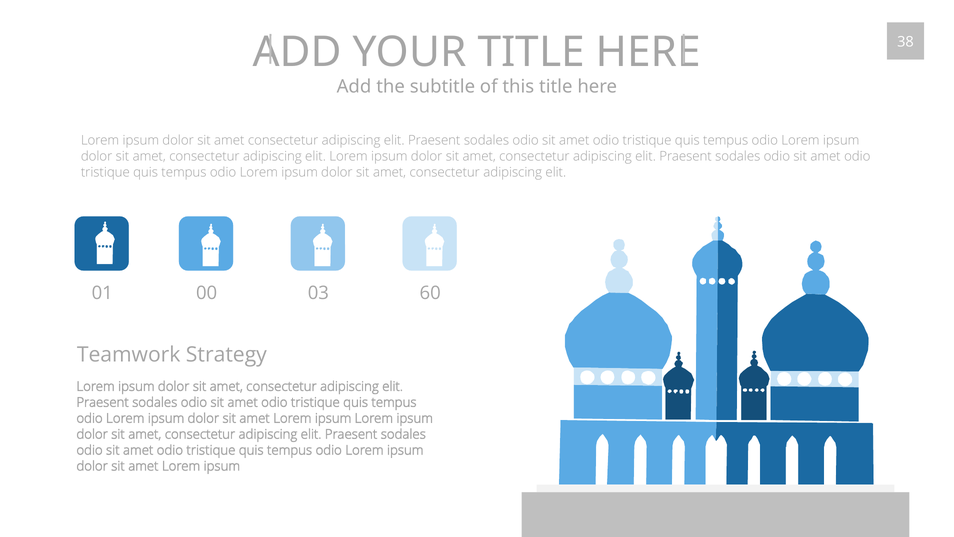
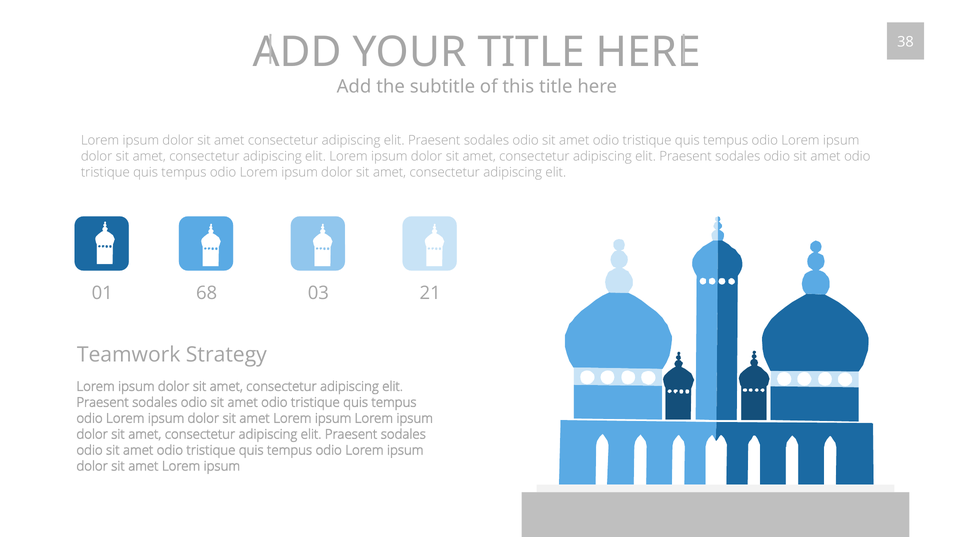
00: 00 -> 68
60: 60 -> 21
